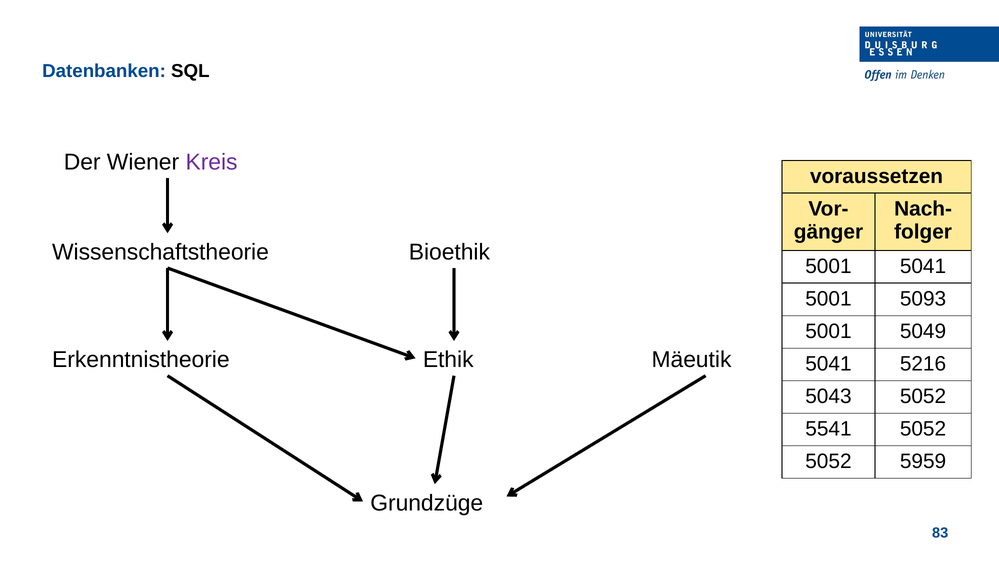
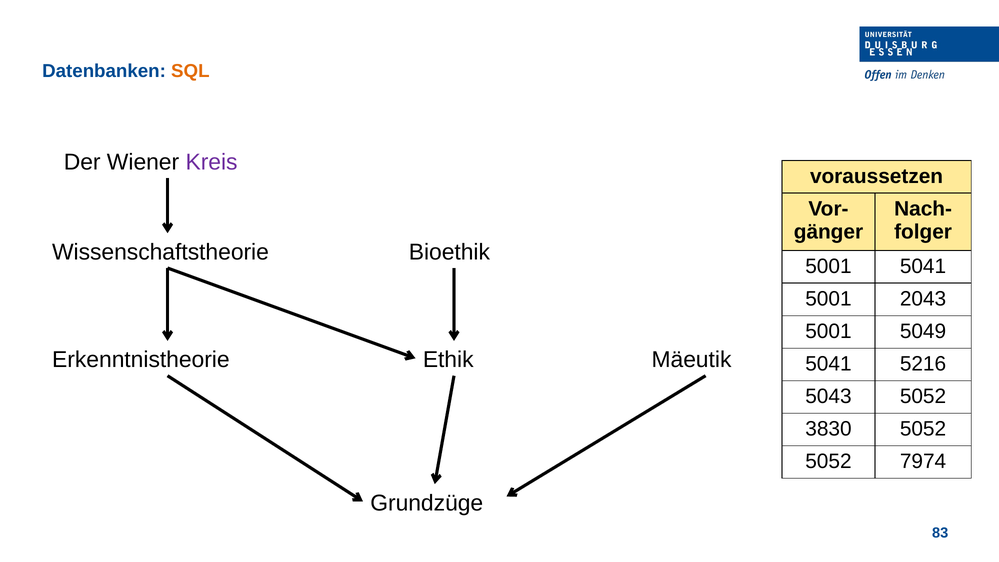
SQL colour: black -> orange
5093: 5093 -> 2043
5541: 5541 -> 3830
5959: 5959 -> 7974
